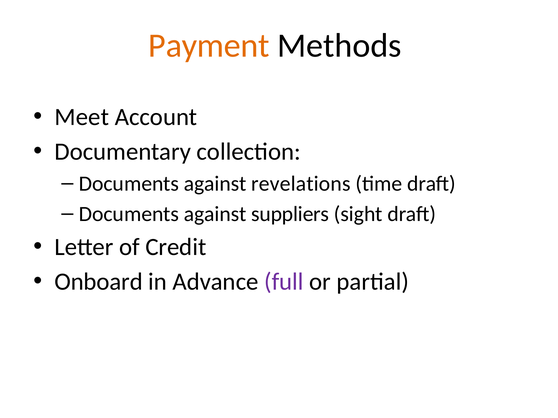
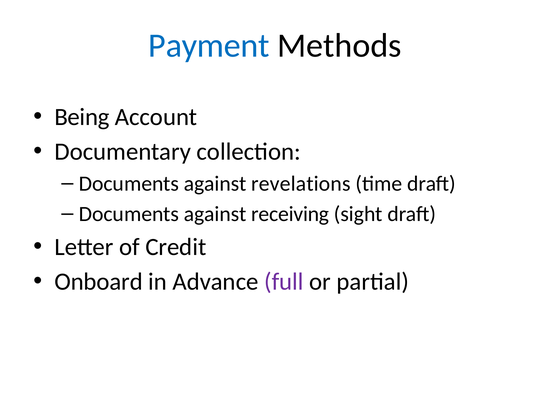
Payment colour: orange -> blue
Meet: Meet -> Being
suppliers: suppliers -> receiving
